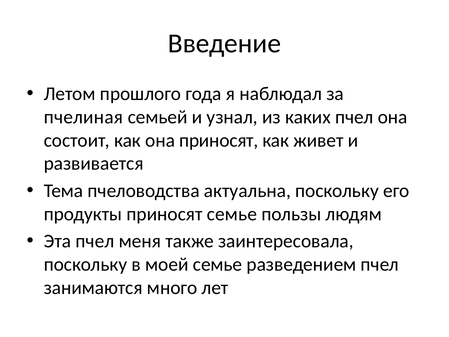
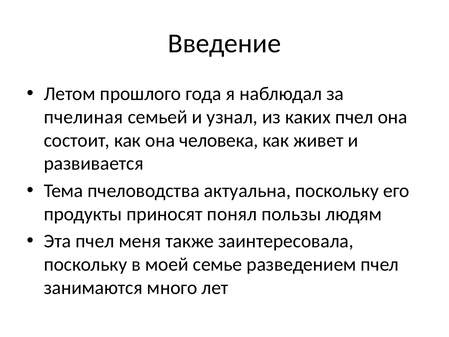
она приносят: приносят -> человека
приносят семье: семье -> понял
